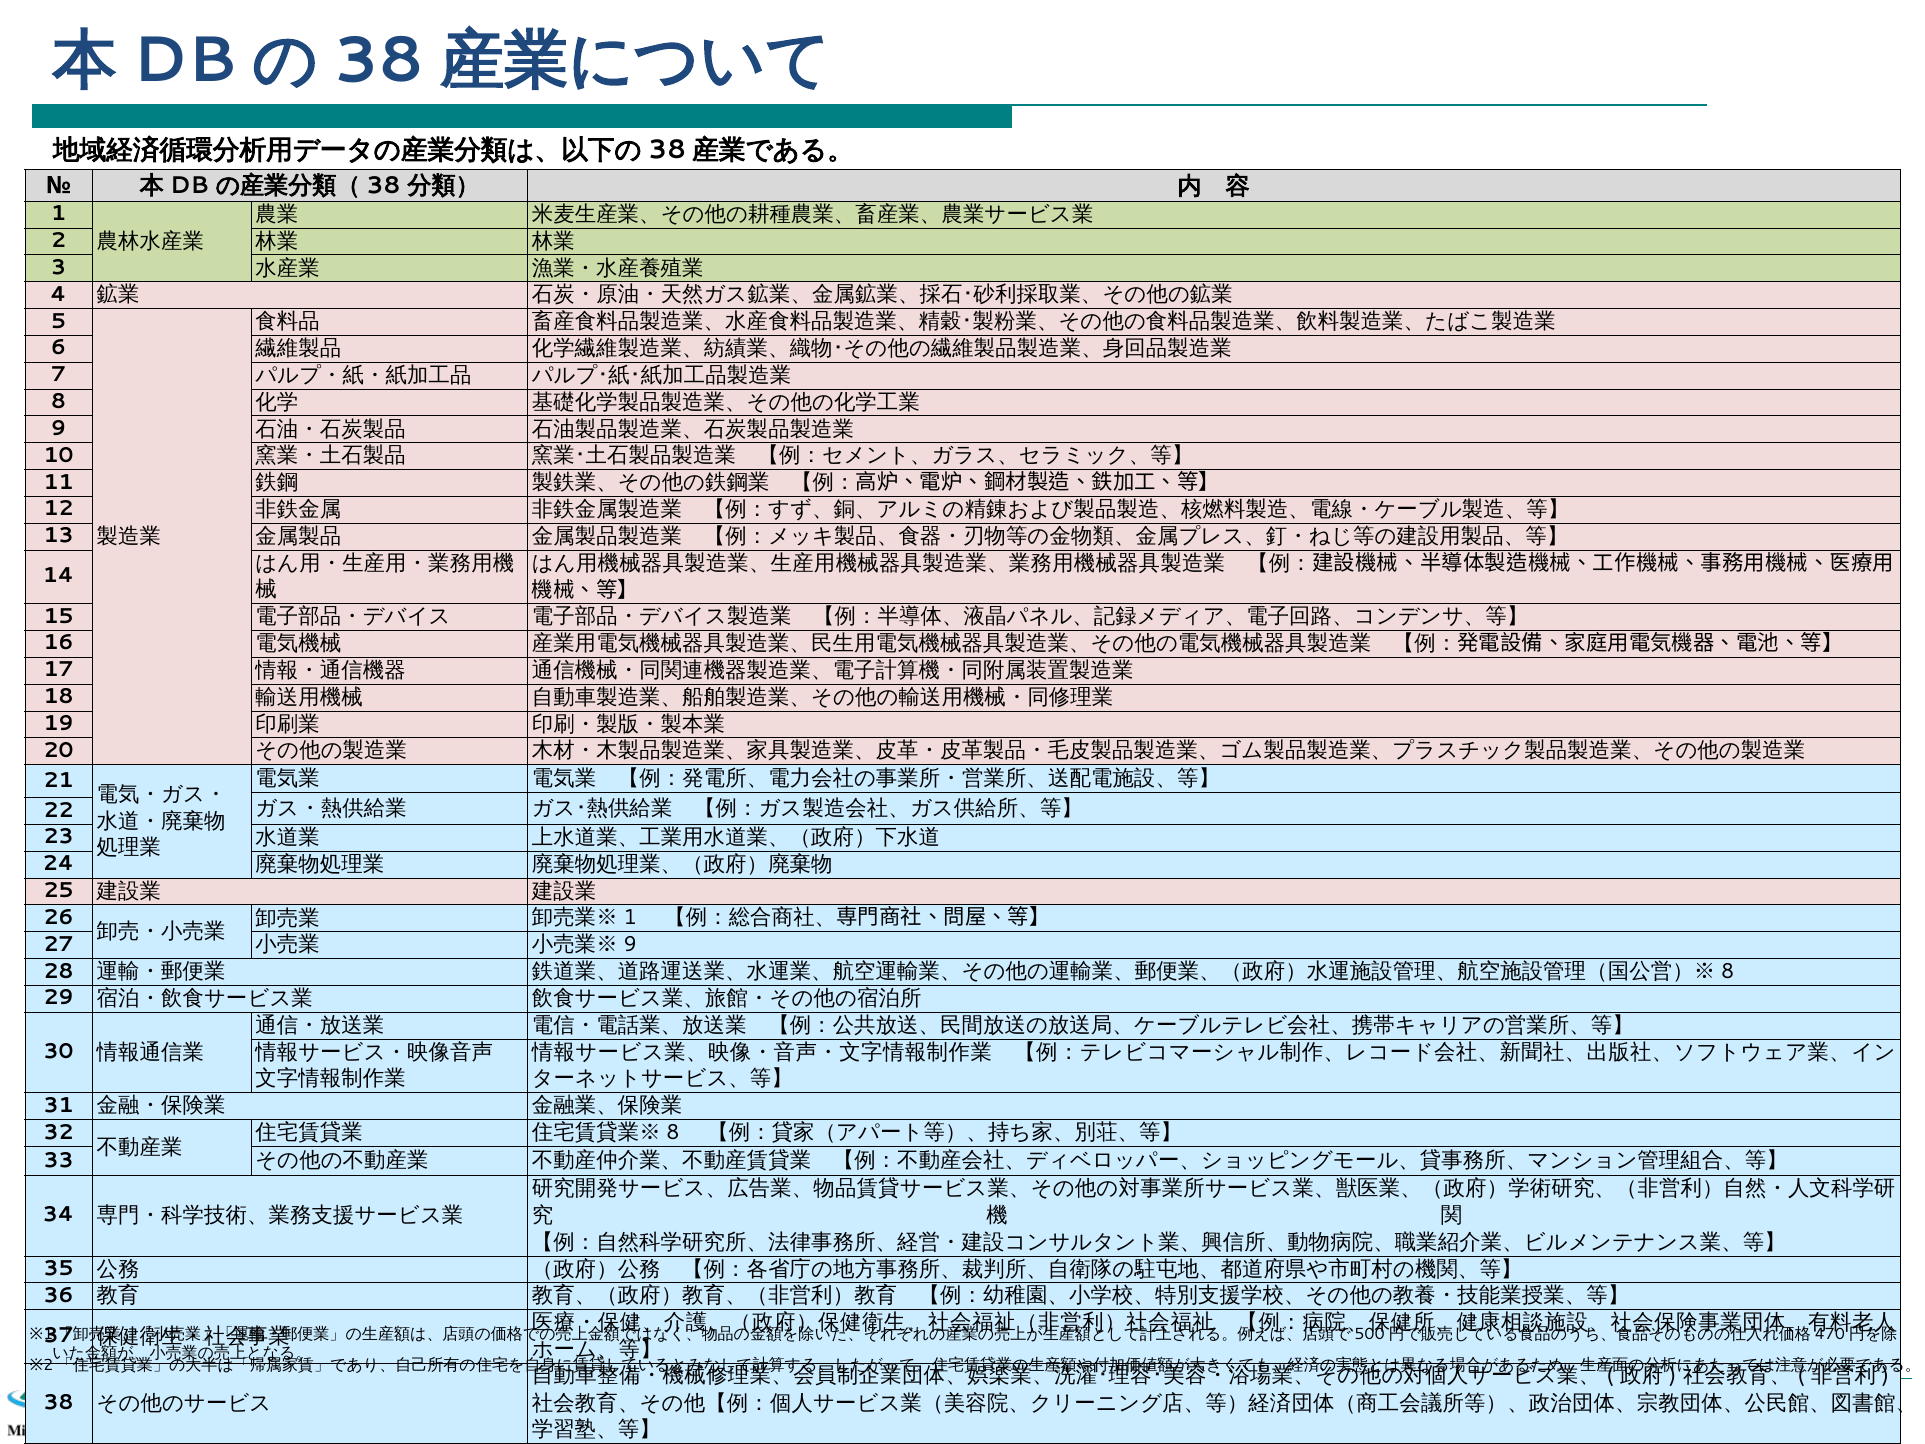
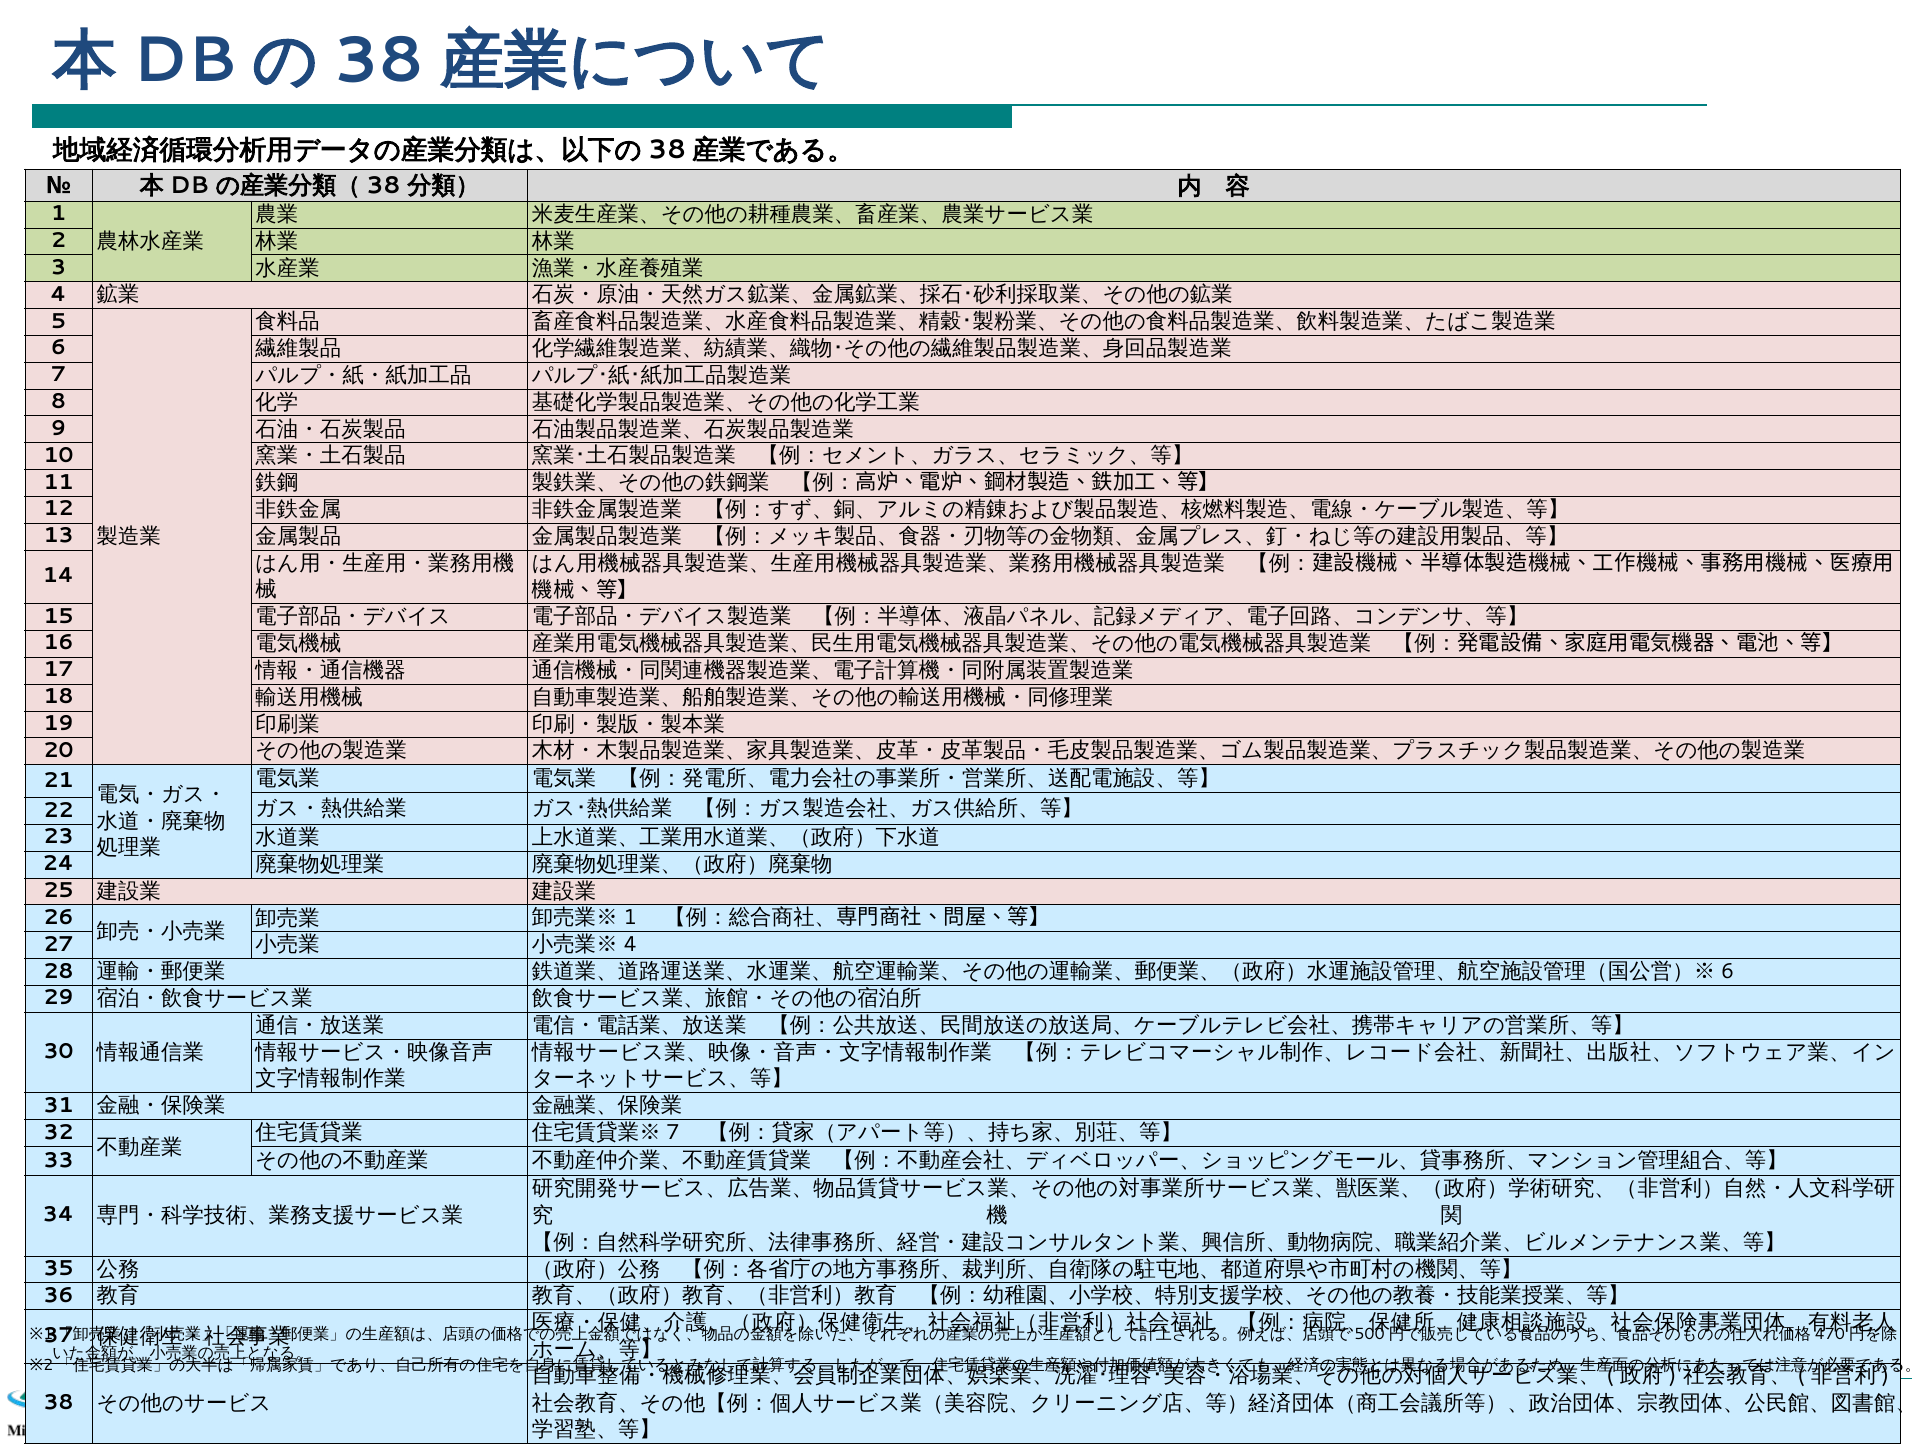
9 at (630, 944): 9 -> 4
8 at (1728, 971): 8 -> 6
8 at (673, 1132): 8 -> 7
